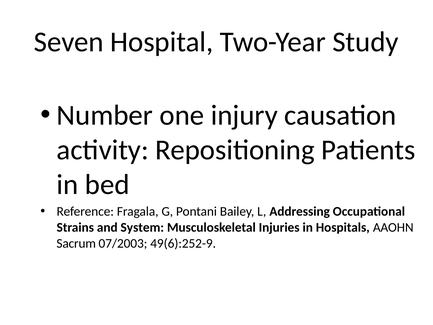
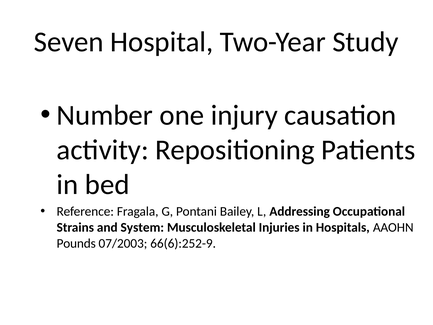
Sacrum: Sacrum -> Pounds
49(6):252-9: 49(6):252-9 -> 66(6):252-9
